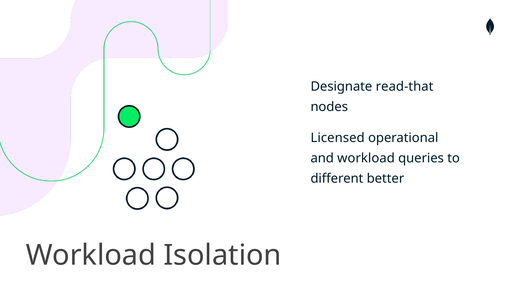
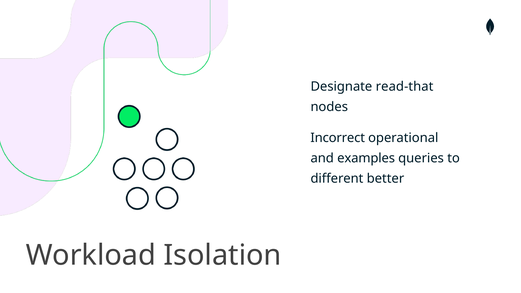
Licensed: Licensed -> Incorrect
and workload: workload -> examples
